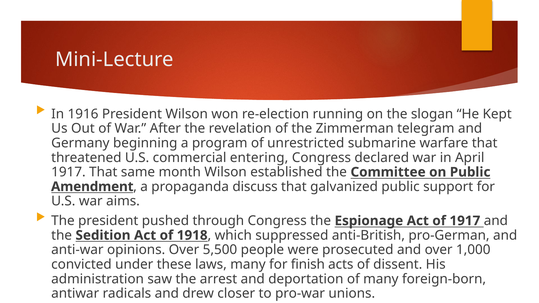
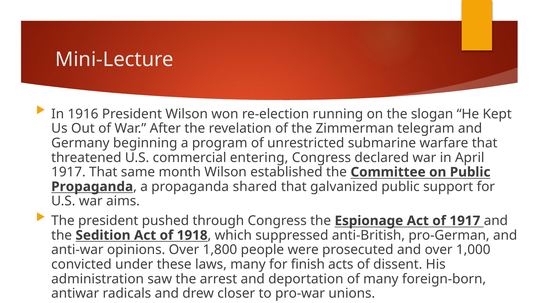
Amendment at (92, 187): Amendment -> Propaganda
discuss: discuss -> shared
5,500: 5,500 -> 1,800
